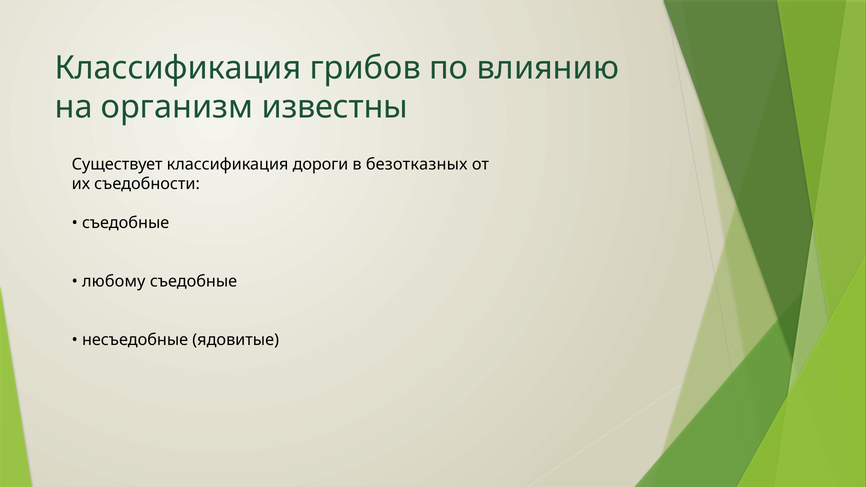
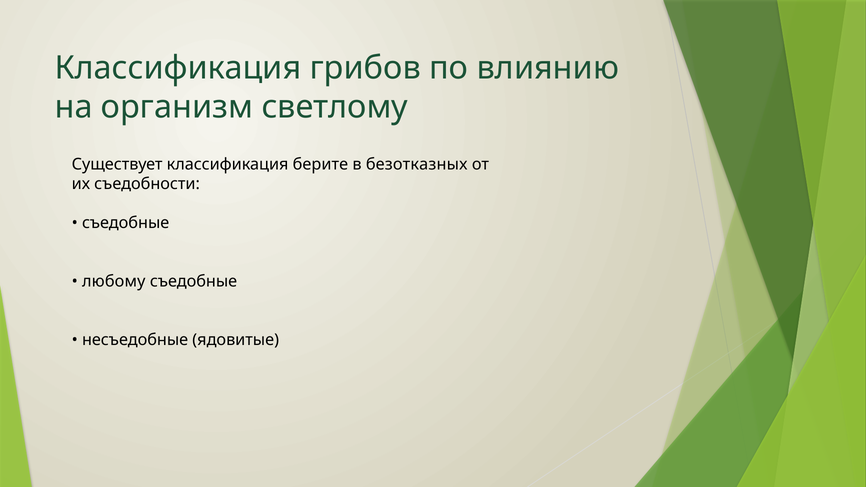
известны: известны -> светлому
дороги: дороги -> берите
